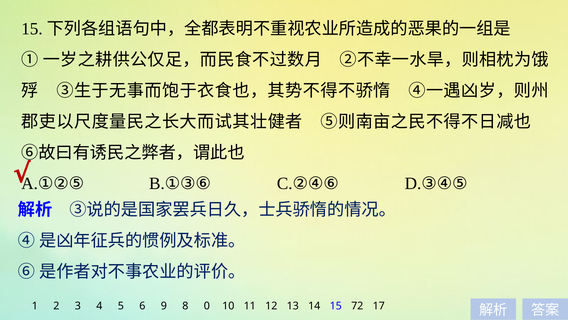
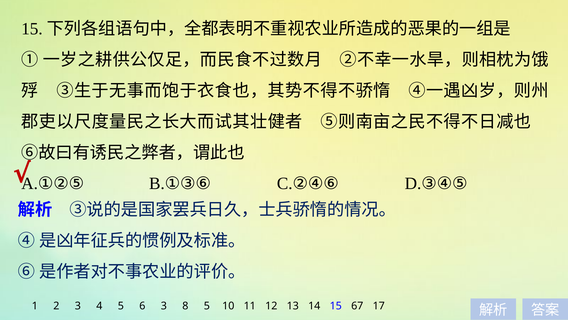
6 9: 9 -> 3
8 0: 0 -> 5
72: 72 -> 67
